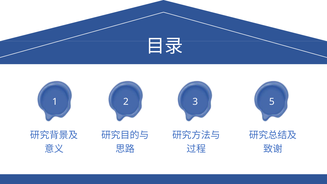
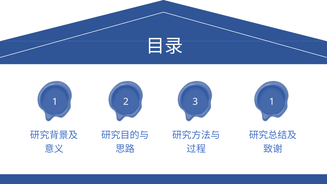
3 5: 5 -> 1
